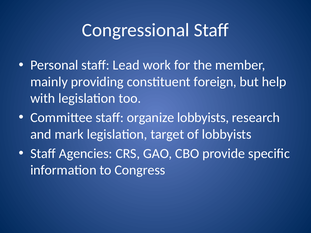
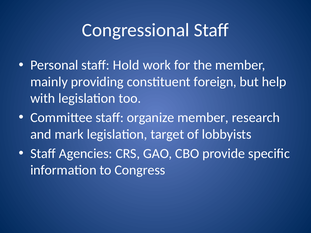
Lead: Lead -> Hold
organize lobbyists: lobbyists -> member
